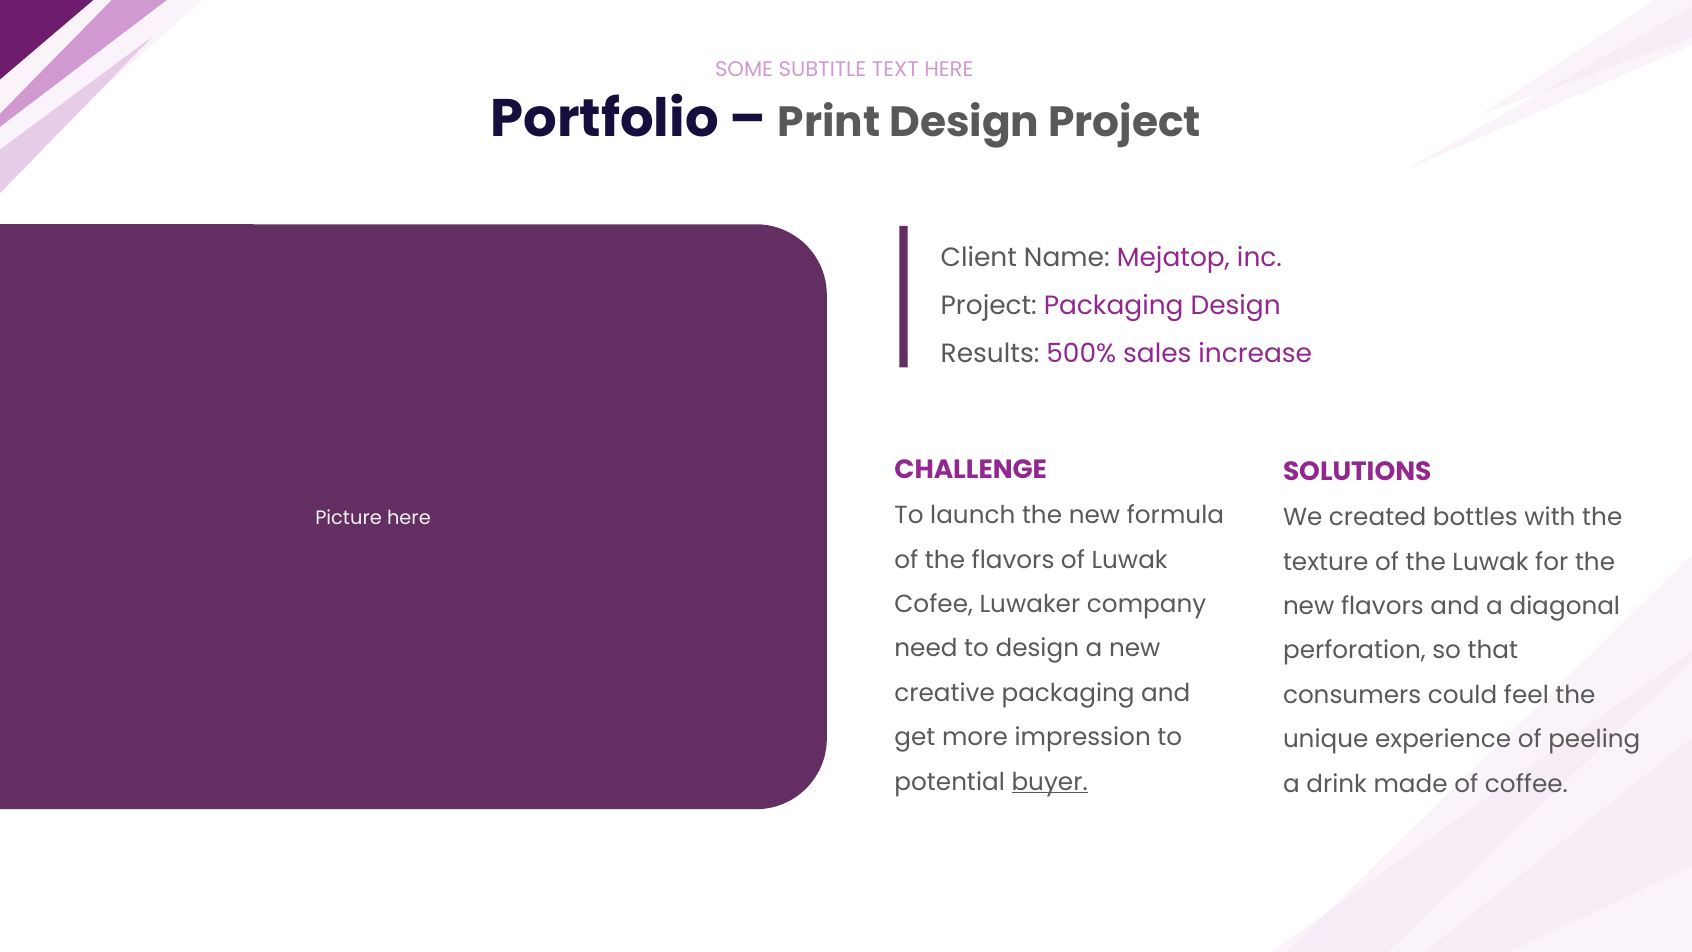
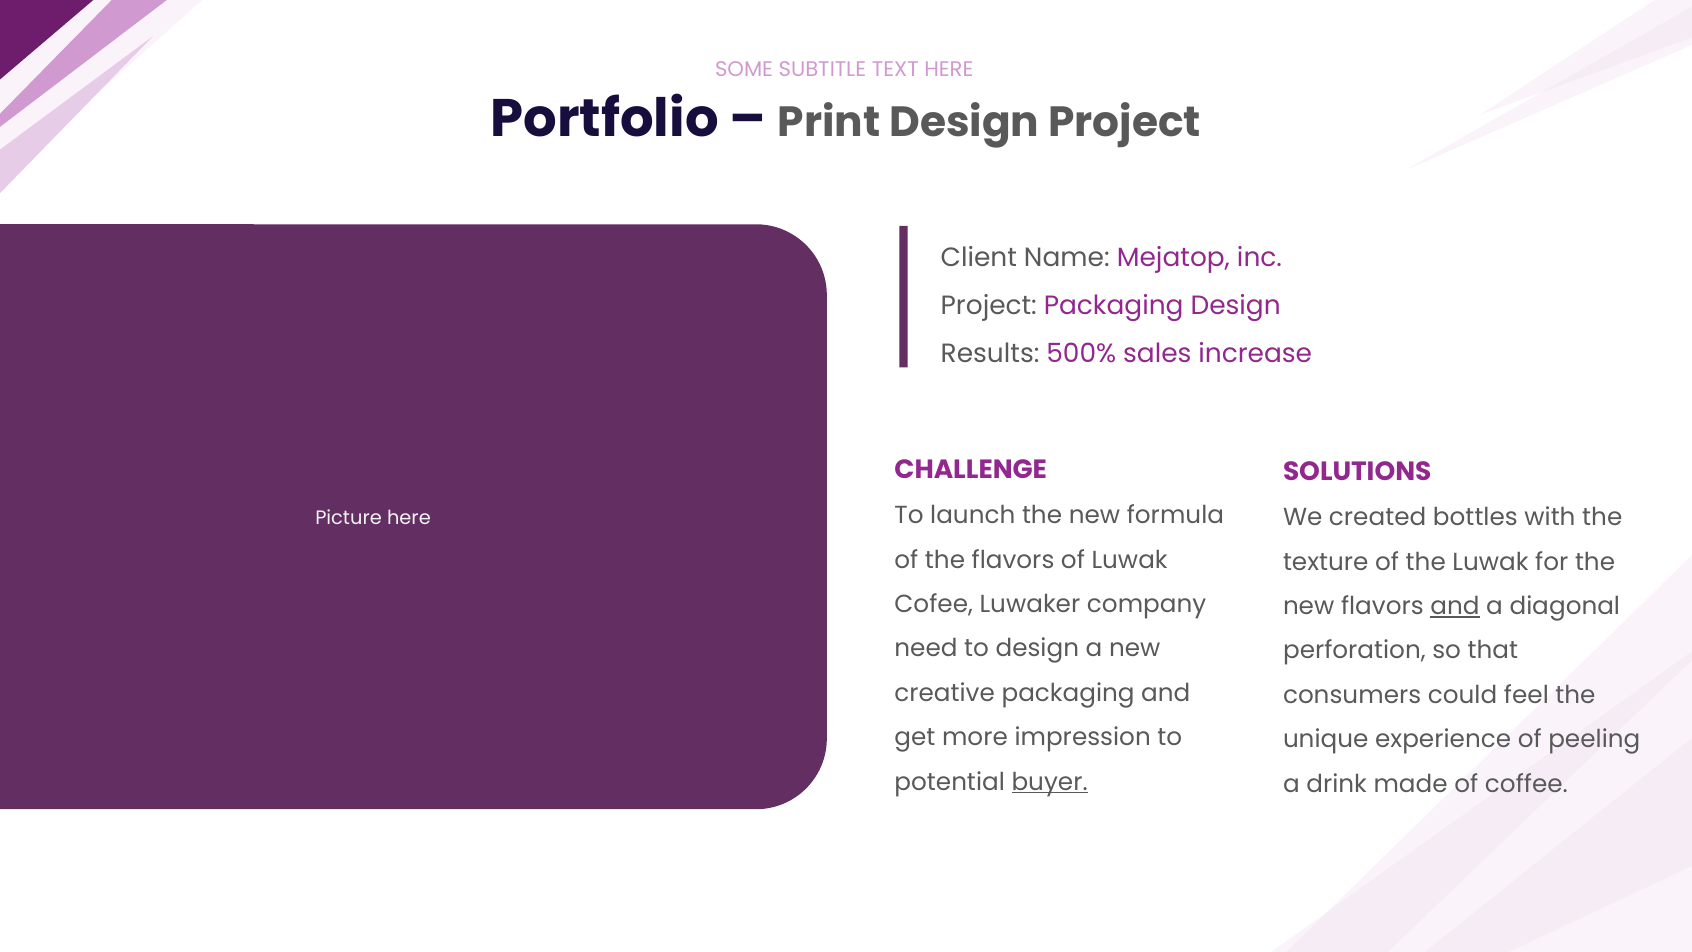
and at (1455, 606) underline: none -> present
